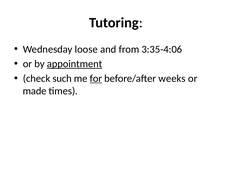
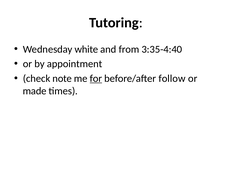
loose: loose -> white
3:35-4:06: 3:35-4:06 -> 3:35-4:40
appointment underline: present -> none
such: such -> note
weeks: weeks -> follow
